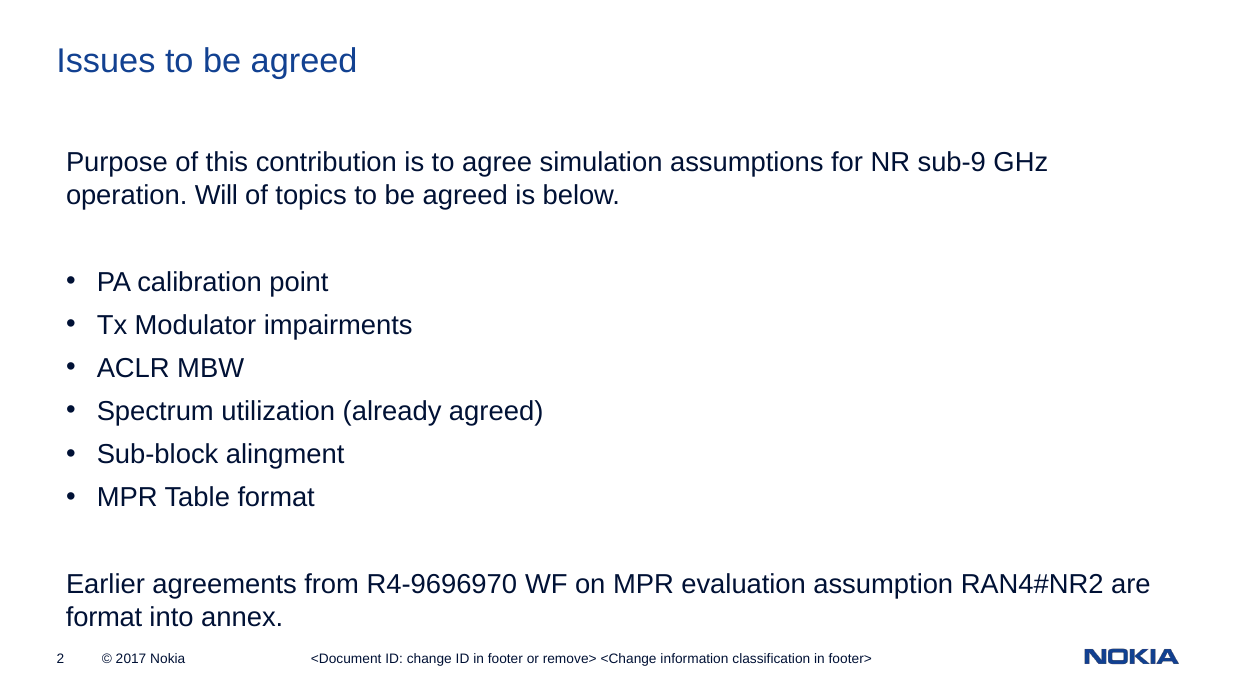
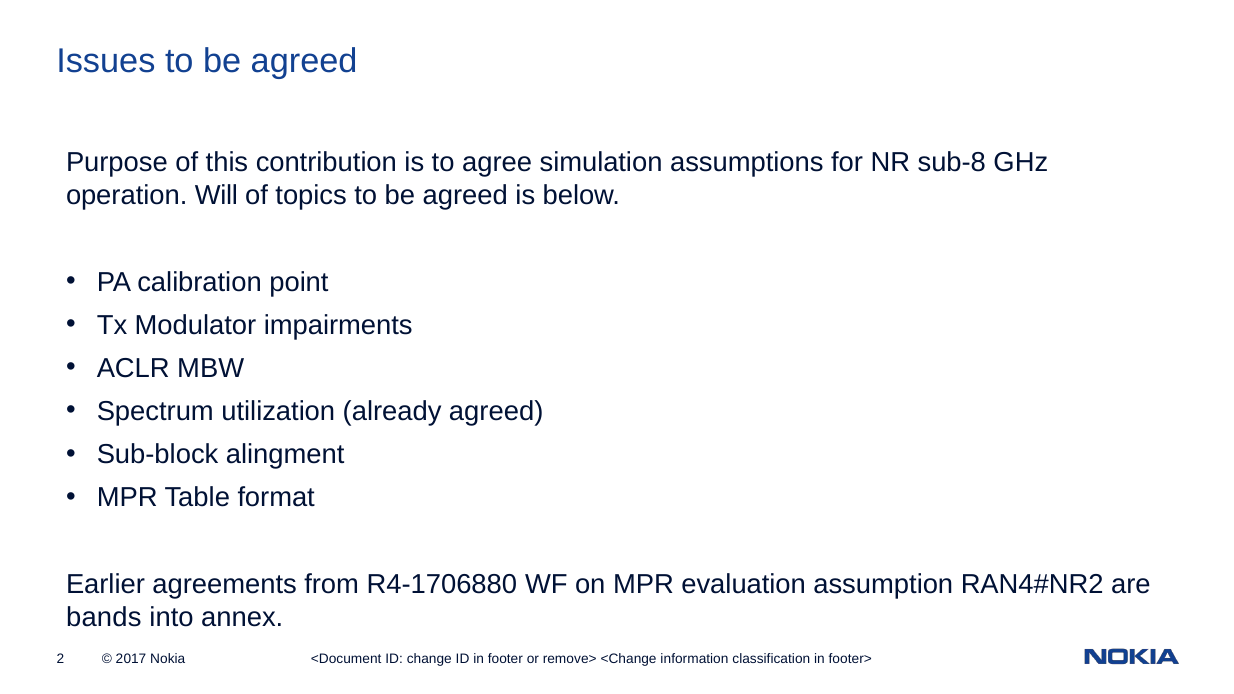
sub-9: sub-9 -> sub-8
R4-9696970: R4-9696970 -> R4-1706880
format at (104, 617): format -> bands
